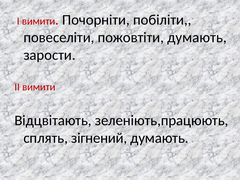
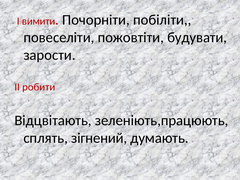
пожовтіти думають: думають -> будувати
ІІ вимити: вимити -> робити
